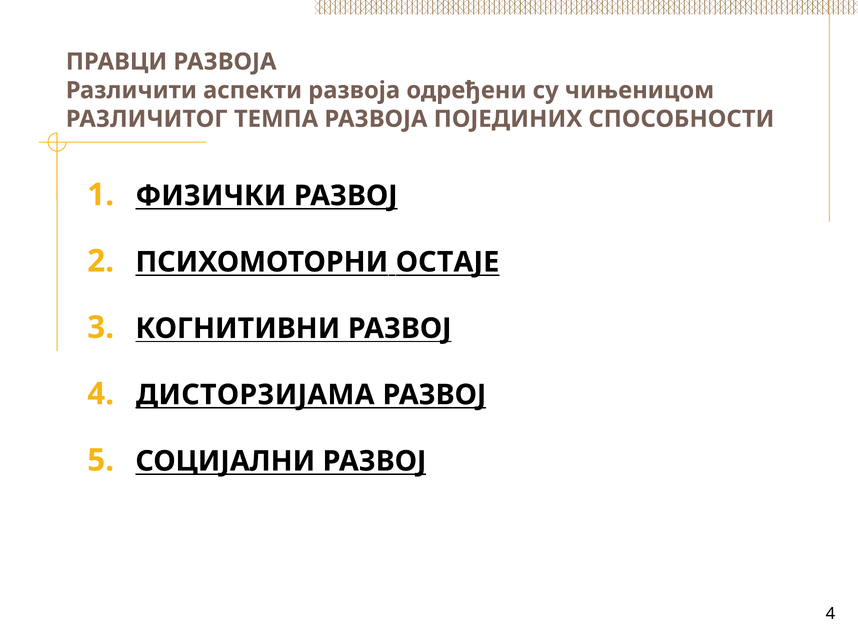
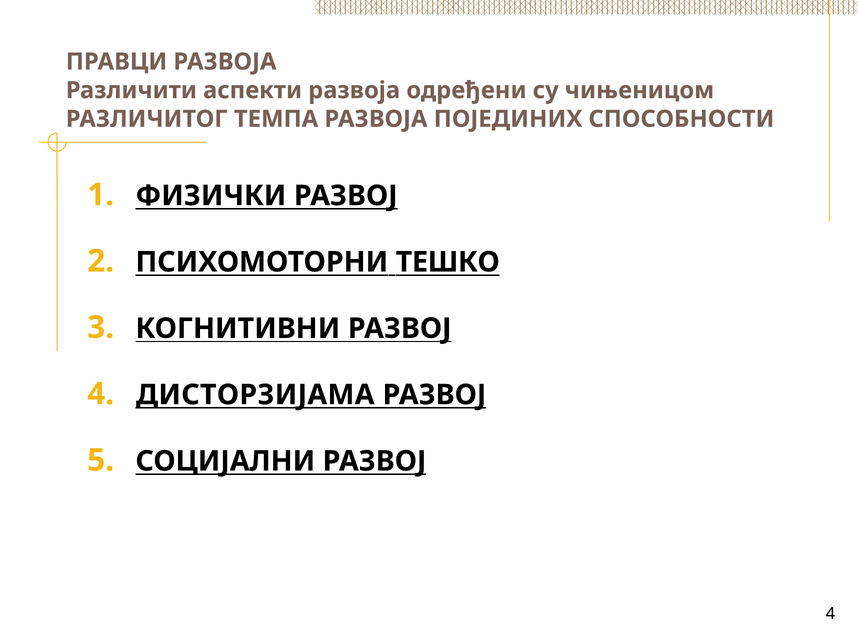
ОСТАЈЕ: ОСТАЈЕ -> ТЕШКО
